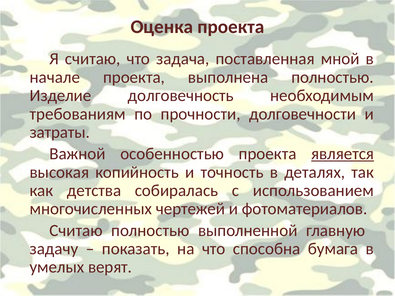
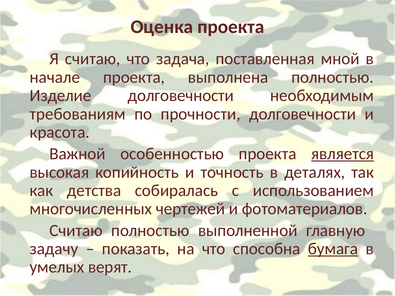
Изделие долговечность: долговечность -> долговечности
затраты: затраты -> красота
бумага underline: none -> present
